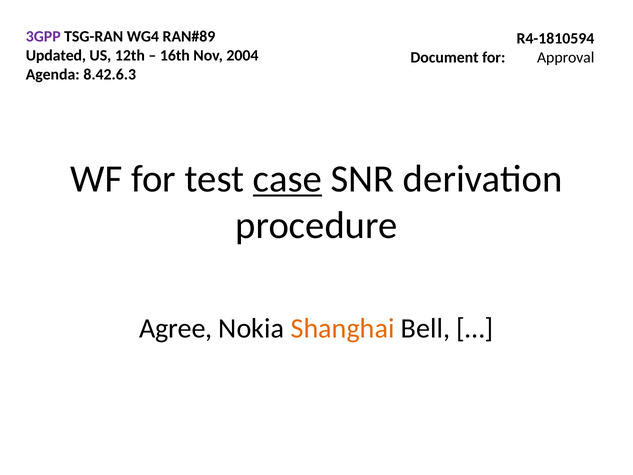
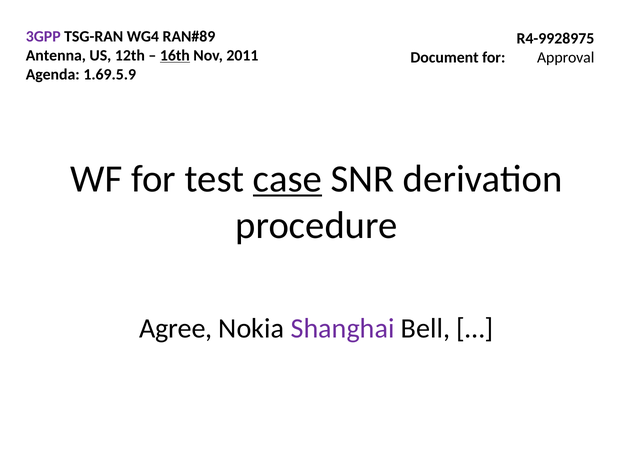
R4-1810594: R4-1810594 -> R4-9928975
Updated: Updated -> Antenna
16th underline: none -> present
2004: 2004 -> 2011
8.42.6.3: 8.42.6.3 -> 1.69.5.9
Shanghai colour: orange -> purple
